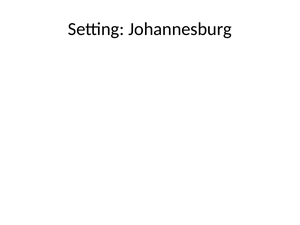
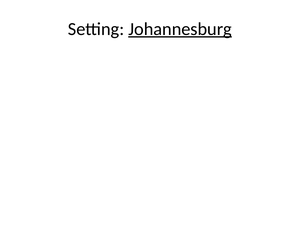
Johannesburg at (180, 29) underline: none -> present
